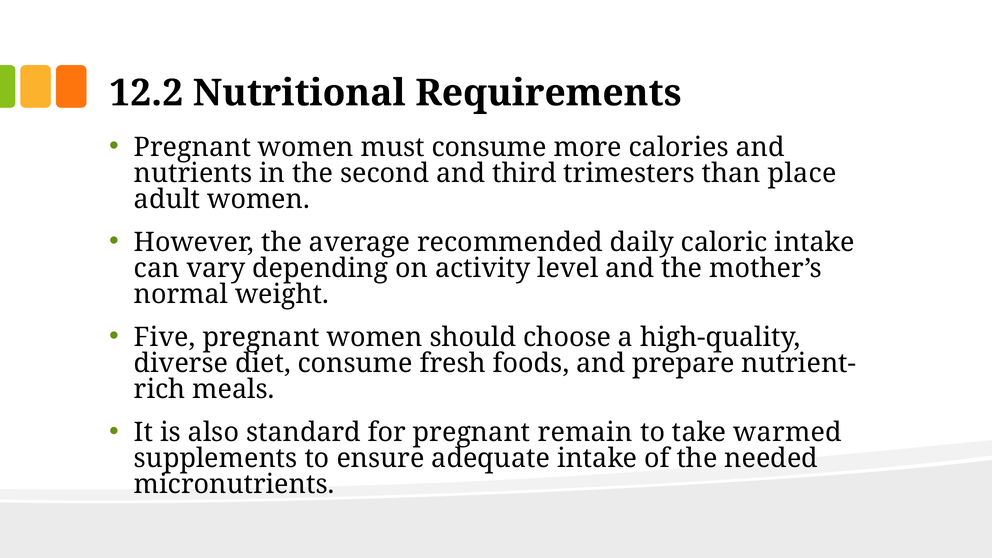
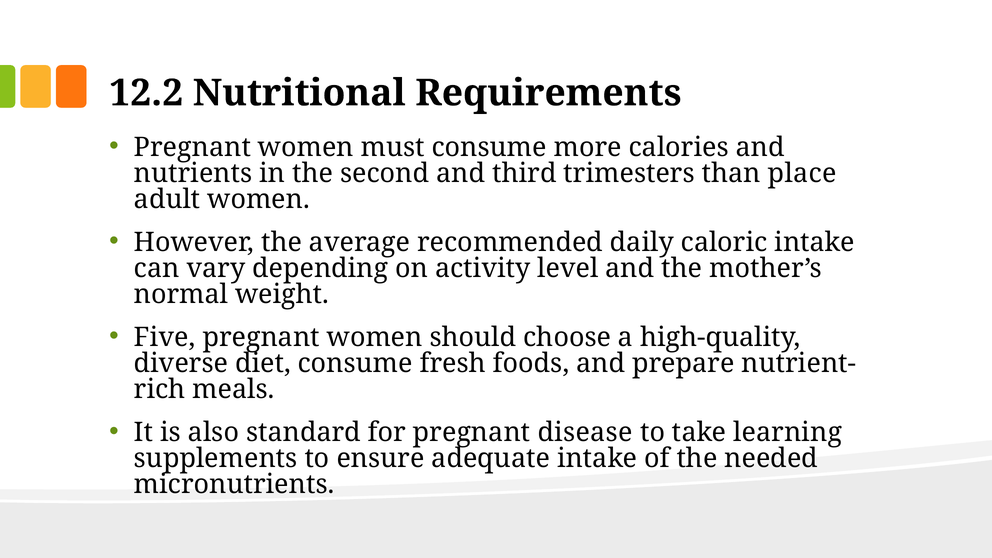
remain: remain -> disease
warmed: warmed -> learning
